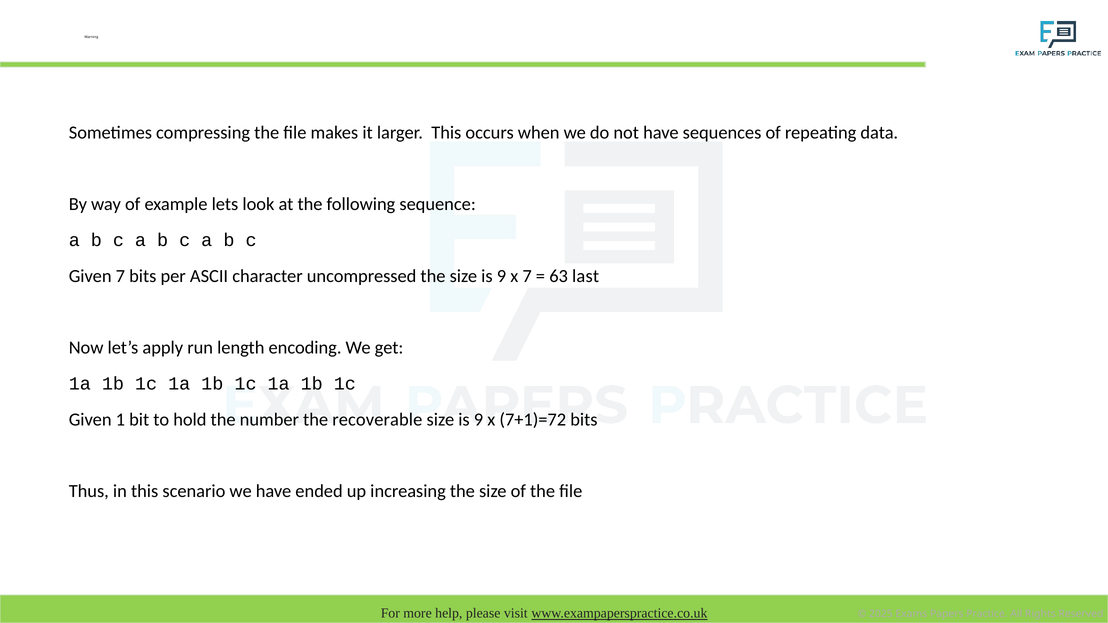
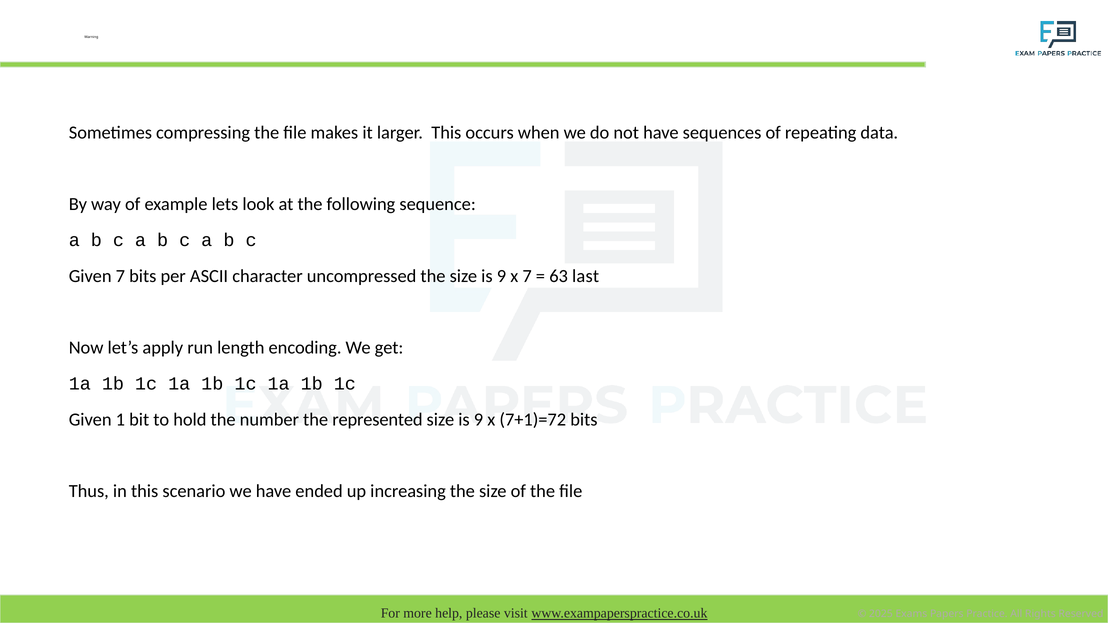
recoverable: recoverable -> represented
